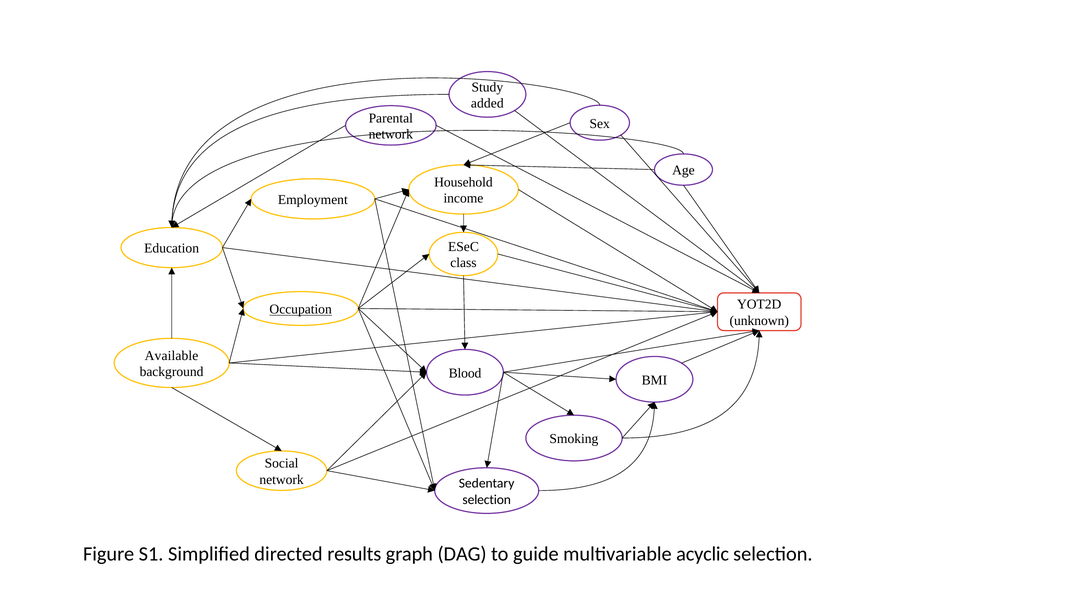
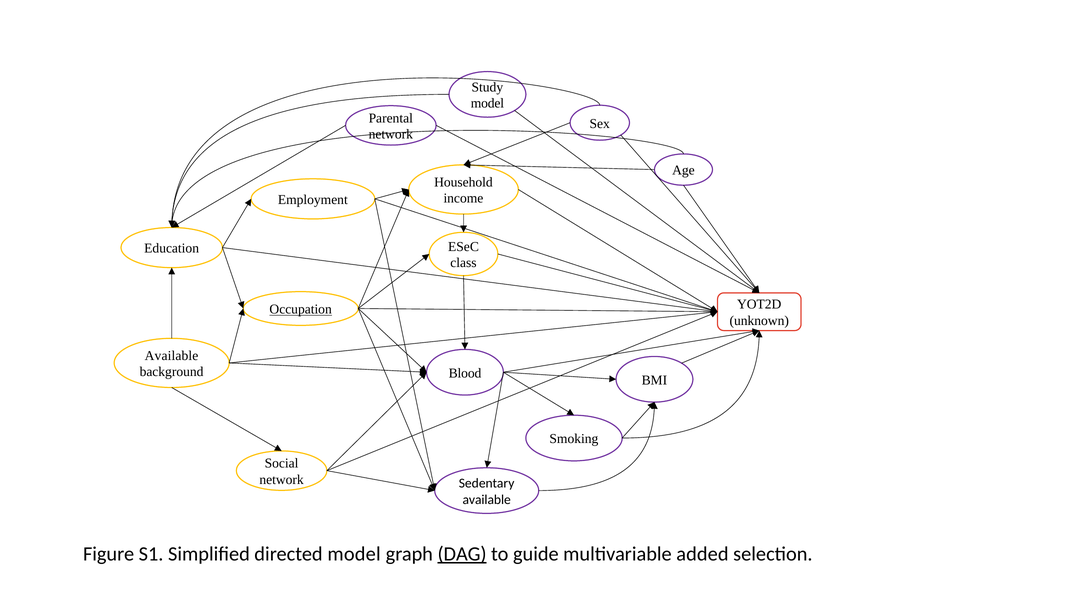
added at (487, 103): added -> model
selection at (487, 499): selection -> available
directed results: results -> model
DAG underline: none -> present
acyclic: acyclic -> added
